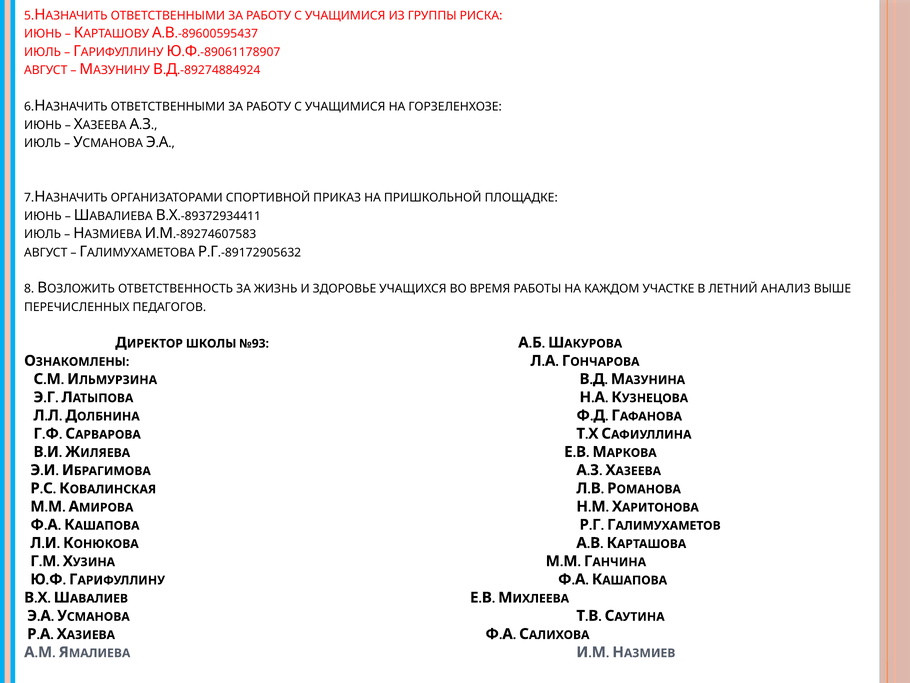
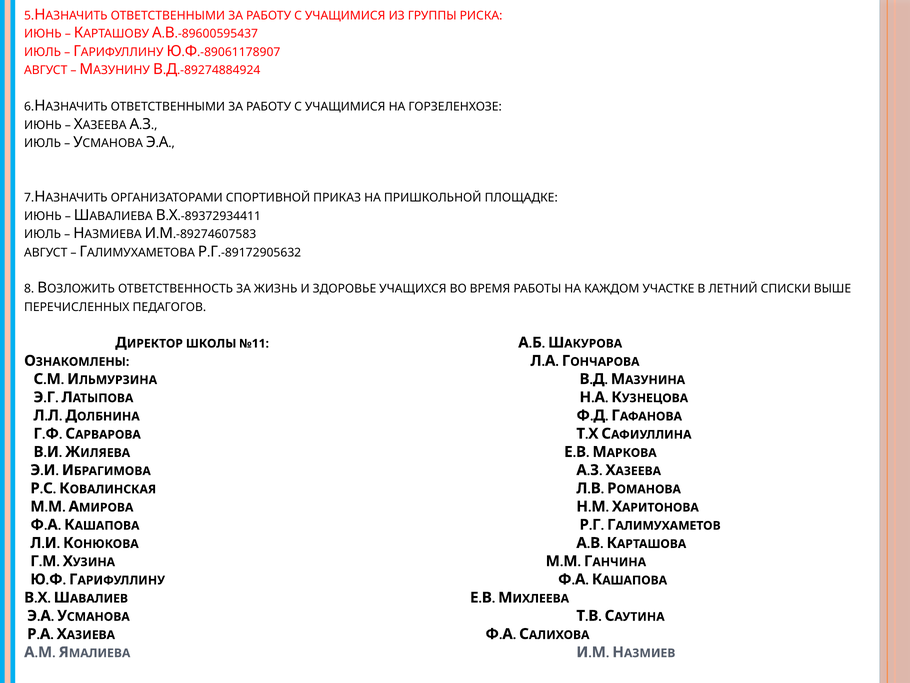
АНАЛИЗ: АНАЛИЗ -> СПИСКИ
№93: №93 -> №11
